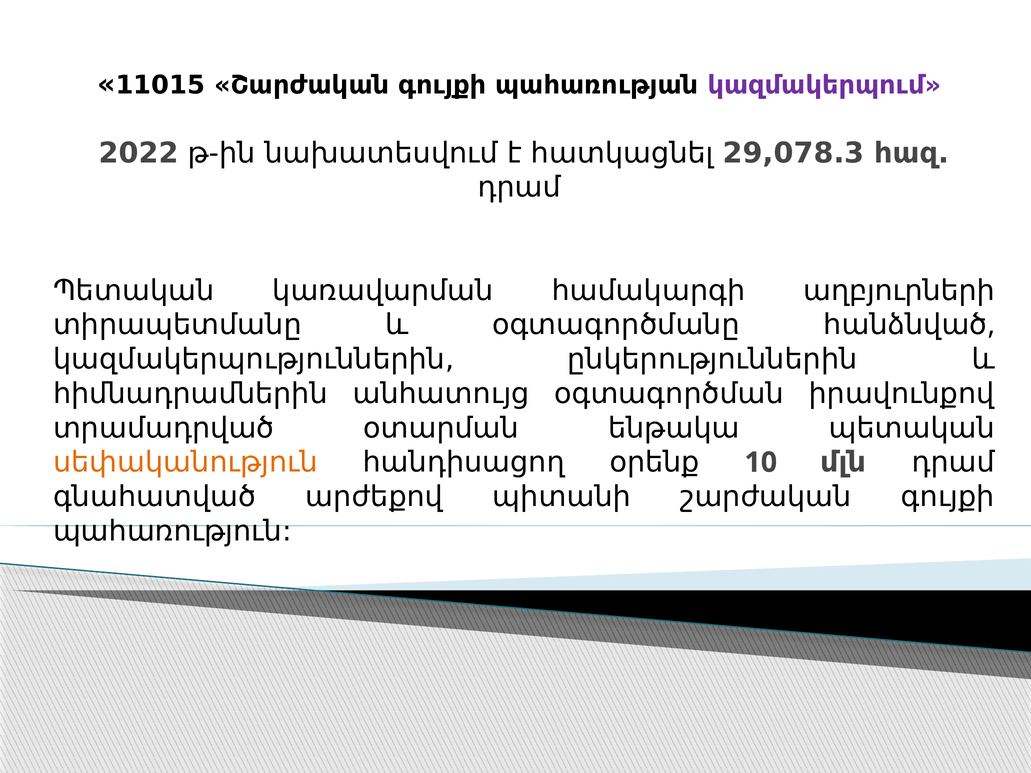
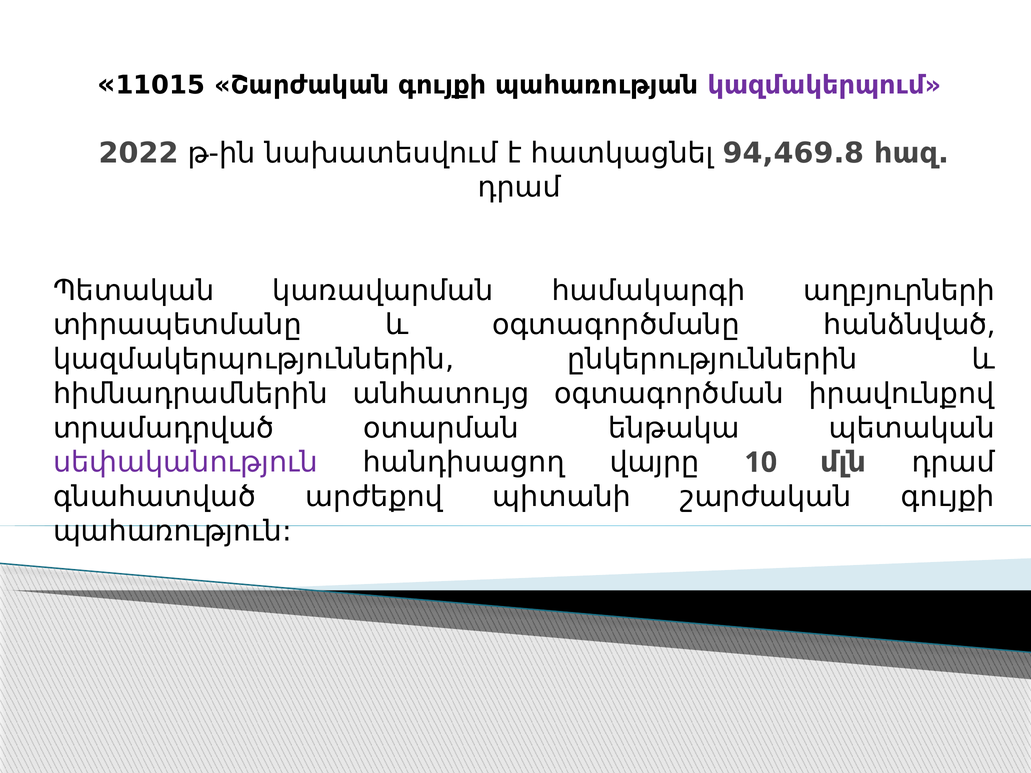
29,078.3: 29,078.3 -> 94,469.8
սեփականություն colour: orange -> purple
օրենք: օրենք -> վայրը
